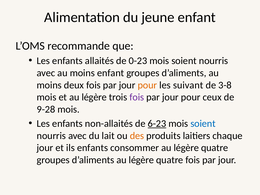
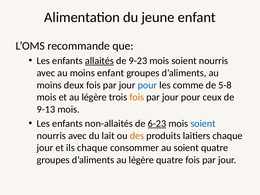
allaités underline: none -> present
0-23: 0-23 -> 9-23
pour at (147, 85) colour: orange -> blue
suivant: suivant -> comme
3-8: 3-8 -> 5-8
fois at (137, 97) colour: purple -> orange
9-28: 9-28 -> 9-13
ils enfants: enfants -> chaque
consommer au légère: légère -> soient
